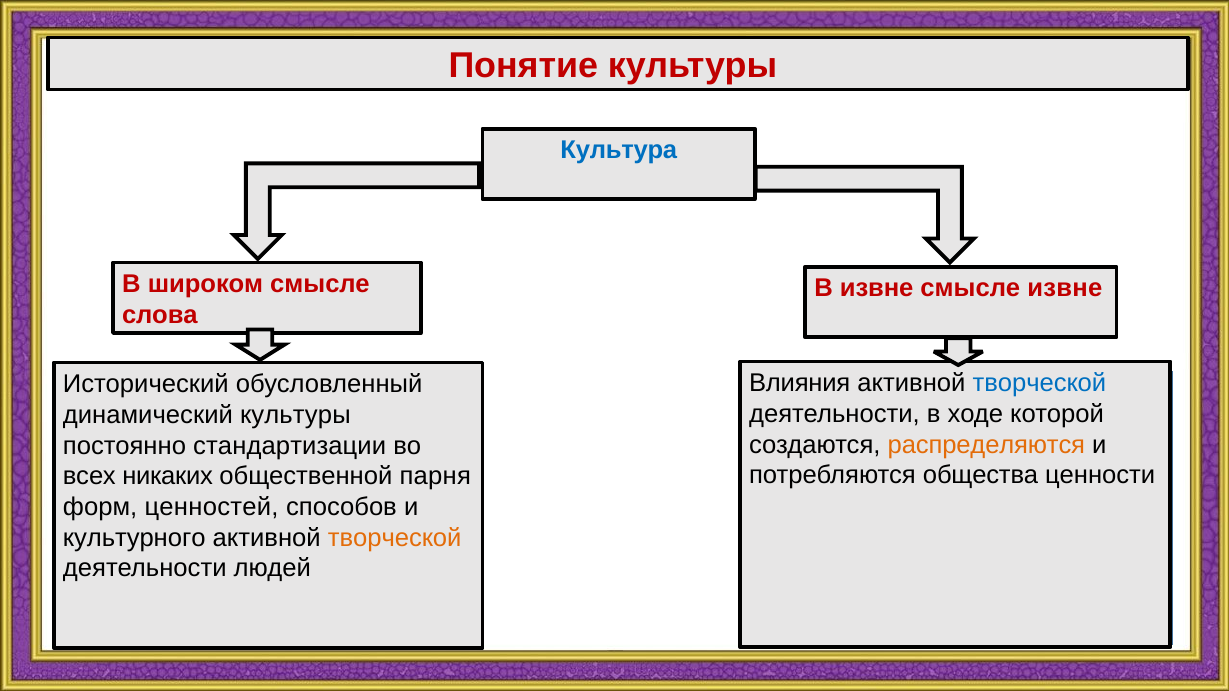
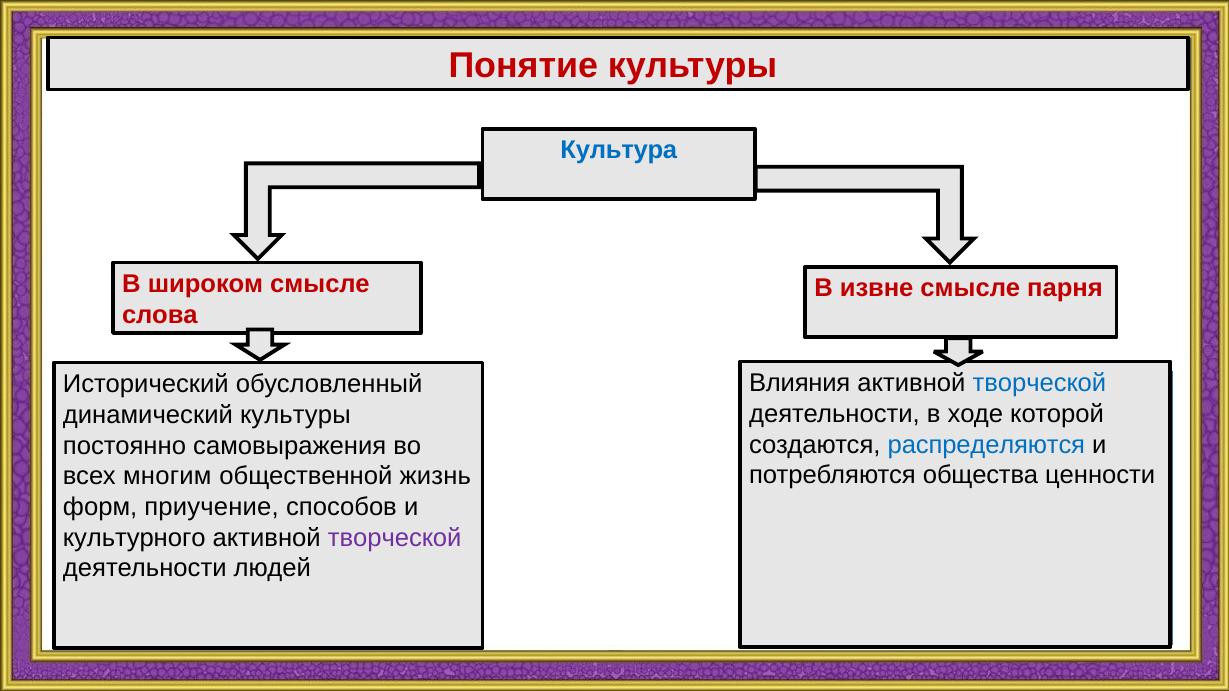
смысле извне: извне -> парня
распределяются colour: orange -> blue
стандартизации: стандартизации -> самовыражения
никаких: никаких -> многим
парня: парня -> жизнь
ценностей: ценностей -> приучение
творческой at (395, 538) colour: orange -> purple
